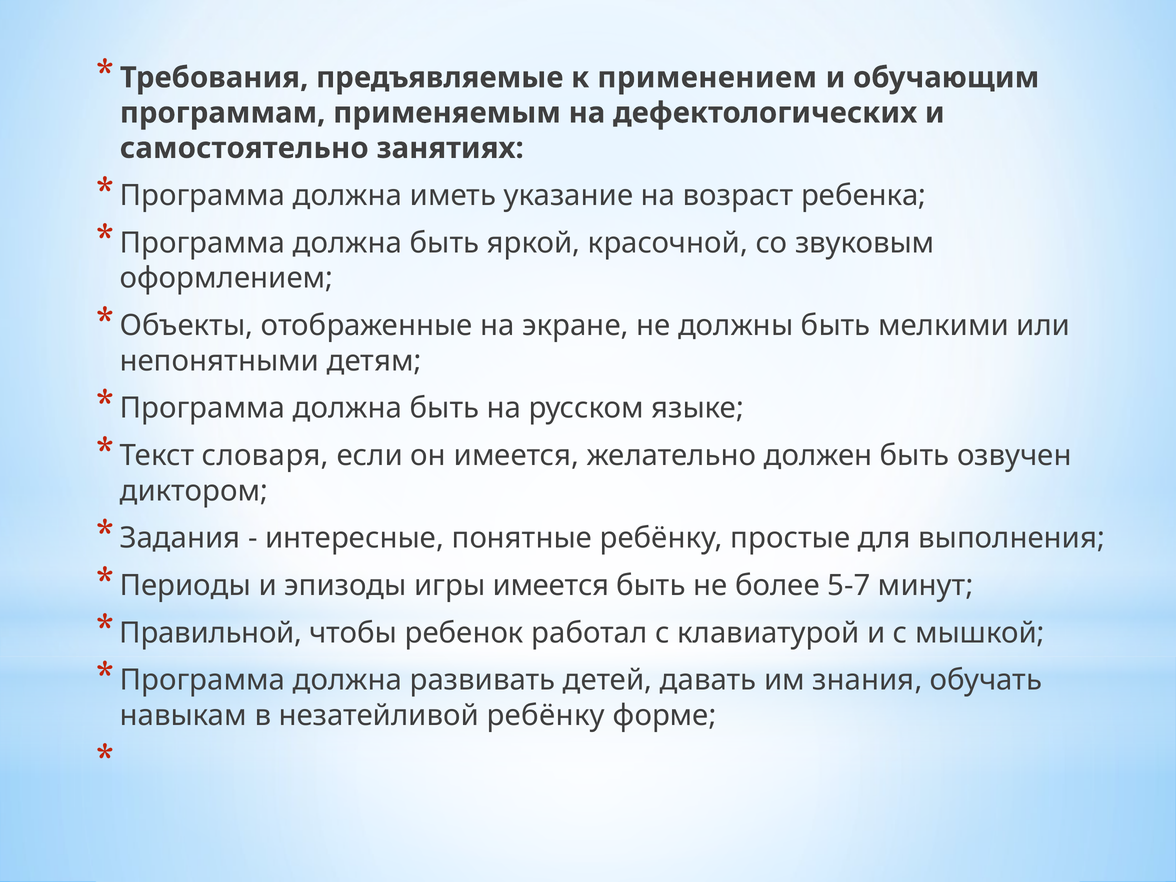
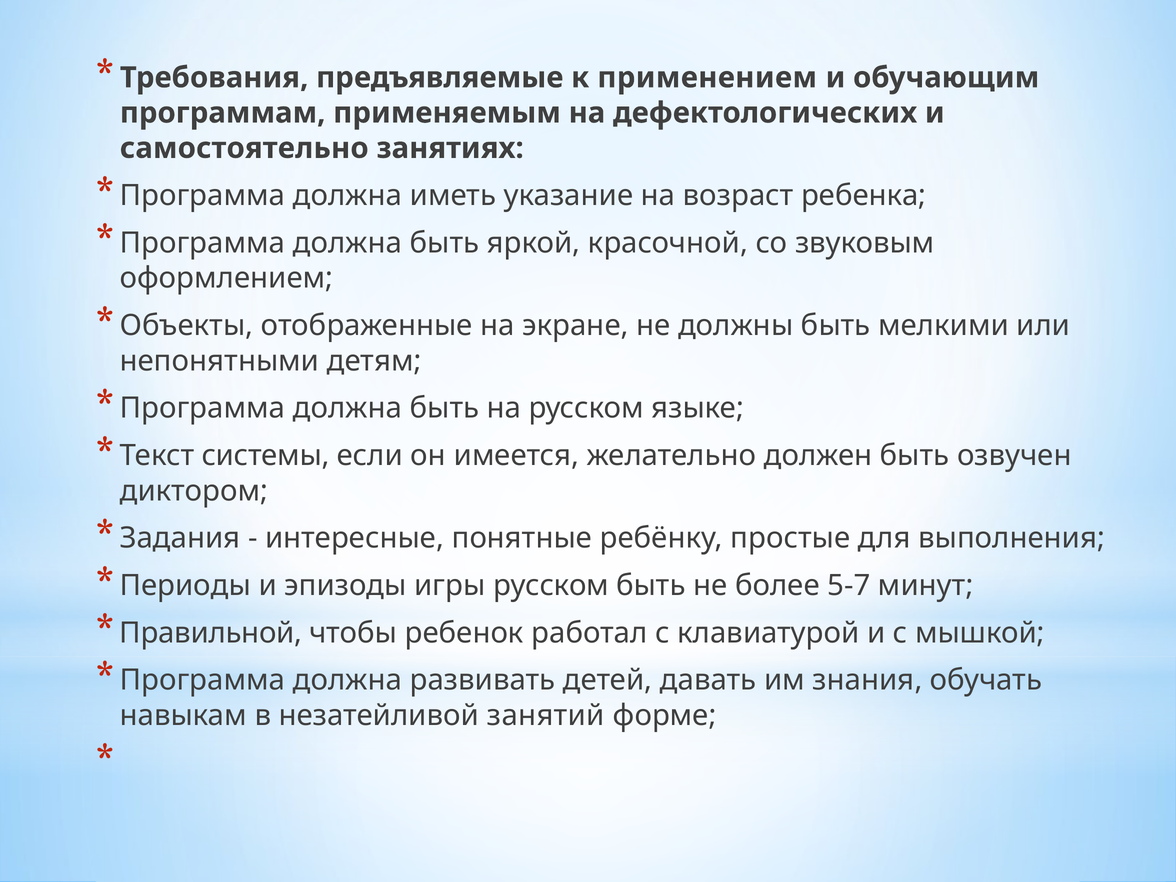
словаря: словаря -> системы
игры имеется: имеется -> русском
незатейливой ребёнку: ребёнку -> занятий
